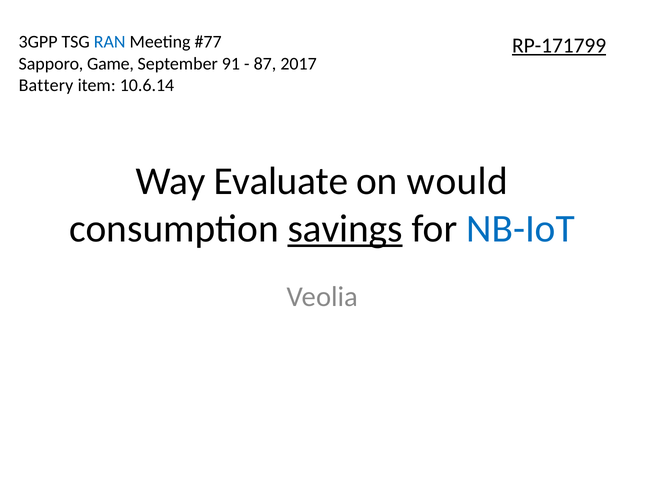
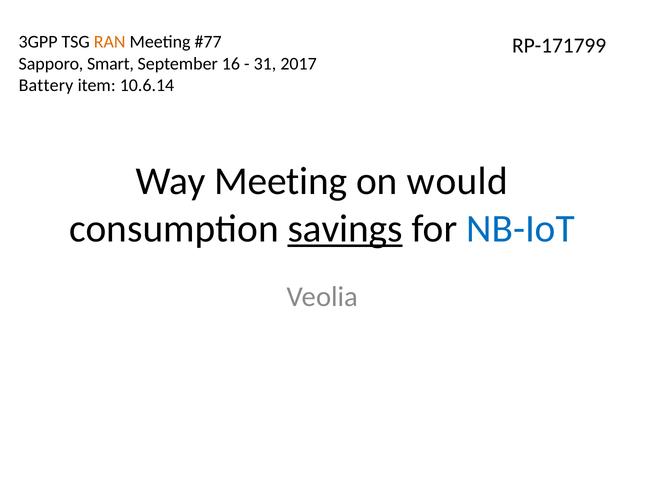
RAN colour: blue -> orange
RP-171799 underline: present -> none
Game: Game -> Smart
91: 91 -> 16
87: 87 -> 31
Way Evaluate: Evaluate -> Meeting
